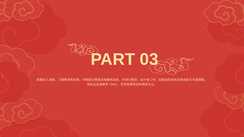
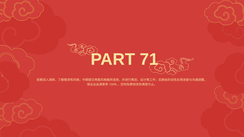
03: 03 -> 71
